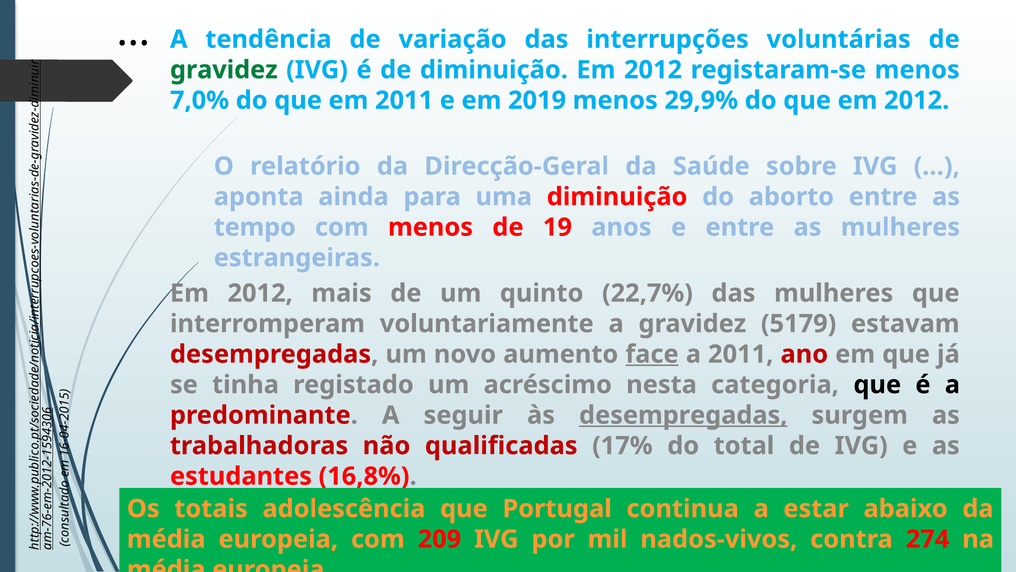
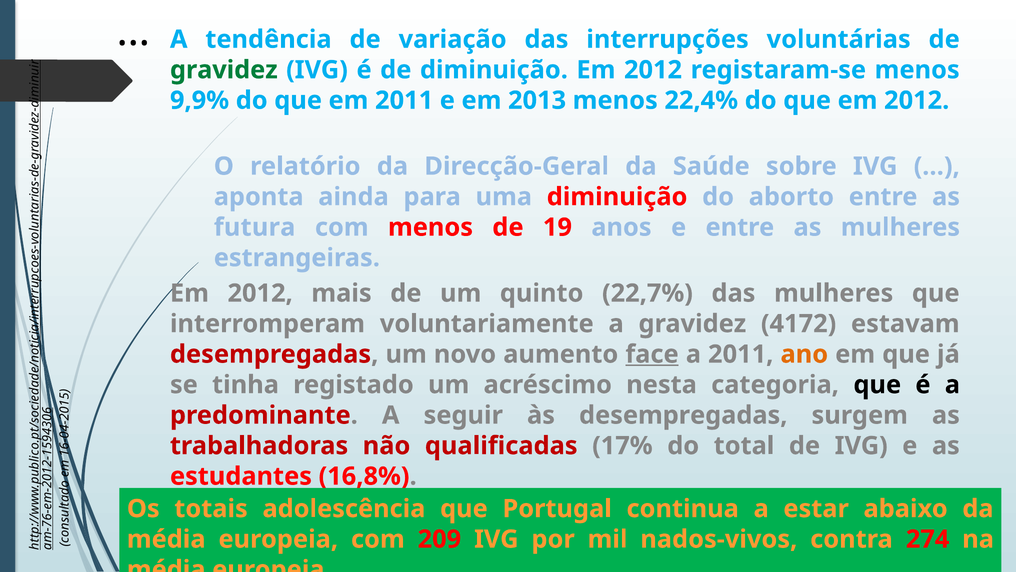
7,0%: 7,0% -> 9,9%
2019: 2019 -> 2013
29,9%: 29,9% -> 22,4%
tempo: tempo -> futura
5179: 5179 -> 4172
ano colour: red -> orange
desempregadas at (683, 415) underline: present -> none
